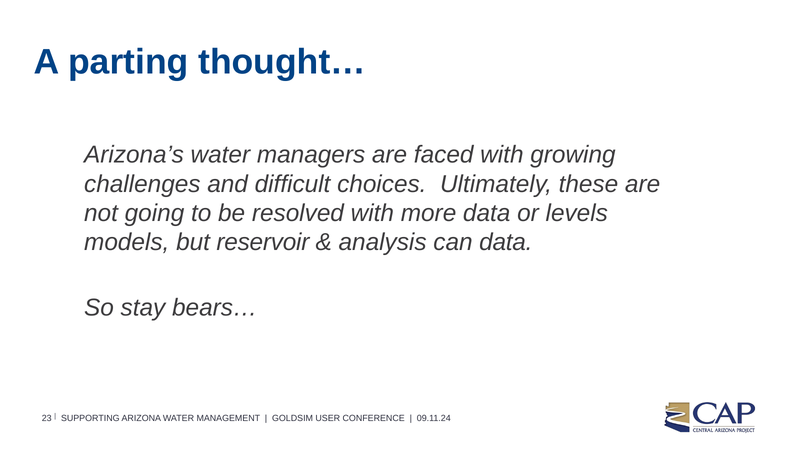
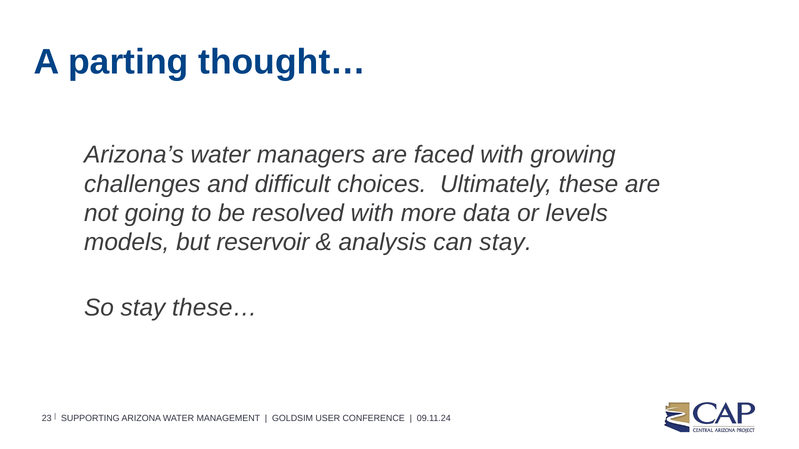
can data: data -> stay
bears…: bears… -> these…
